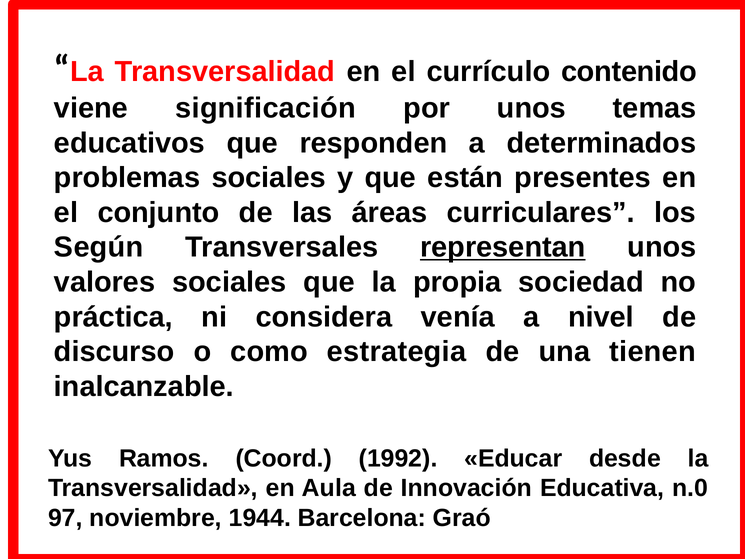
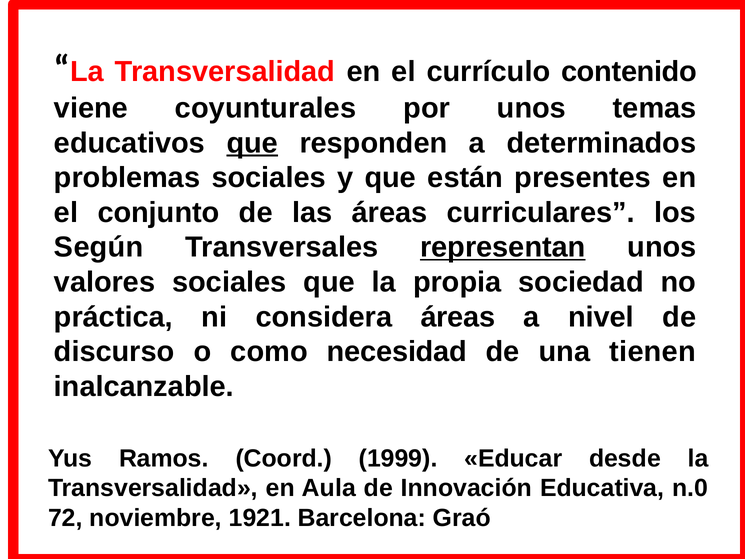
significación: significación -> coyunturales
que at (252, 143) underline: none -> present
considera venía: venía -> áreas
estrategia: estrategia -> necesidad
1992: 1992 -> 1999
97: 97 -> 72
1944: 1944 -> 1921
